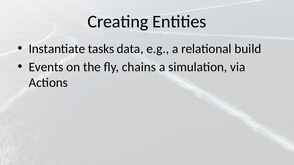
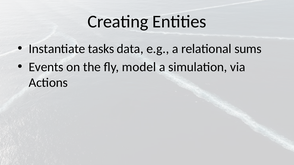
build: build -> sums
chains: chains -> model
